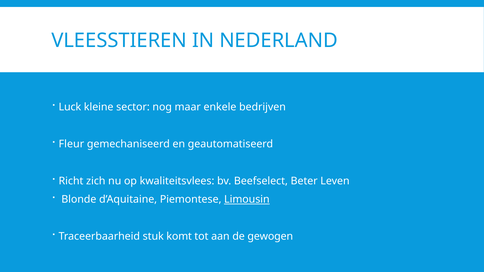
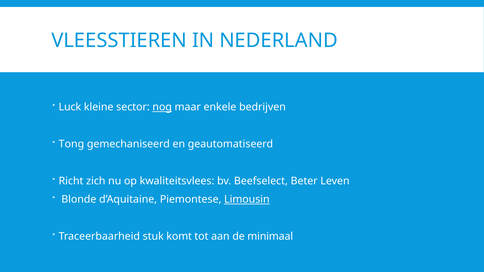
nog underline: none -> present
Fleur: Fleur -> Tong
gewogen: gewogen -> minimaal
